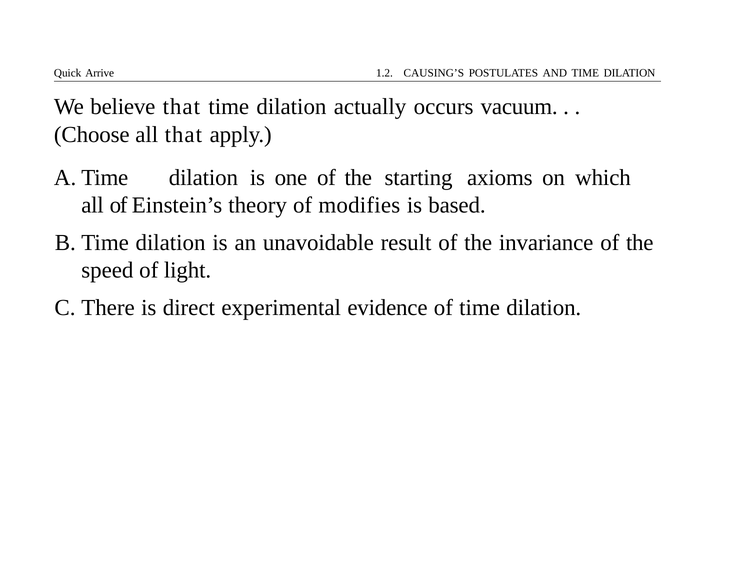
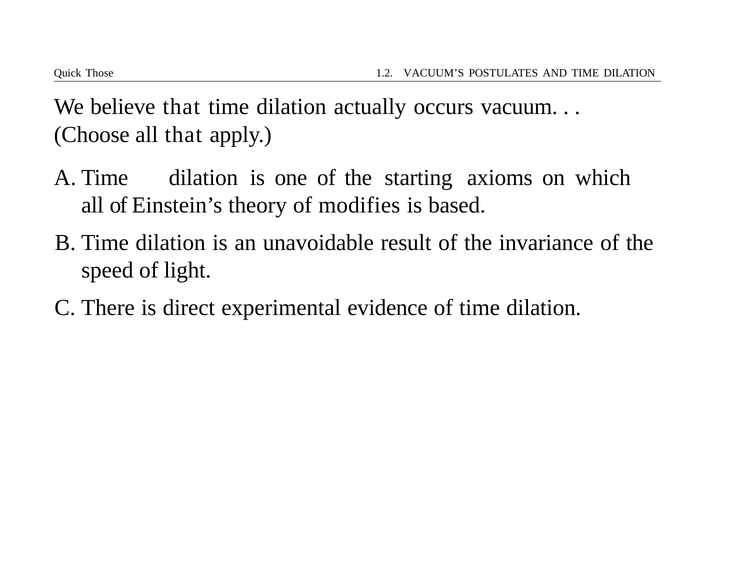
Arrive: Arrive -> Those
CAUSING’S: CAUSING’S -> VACUUM’S
